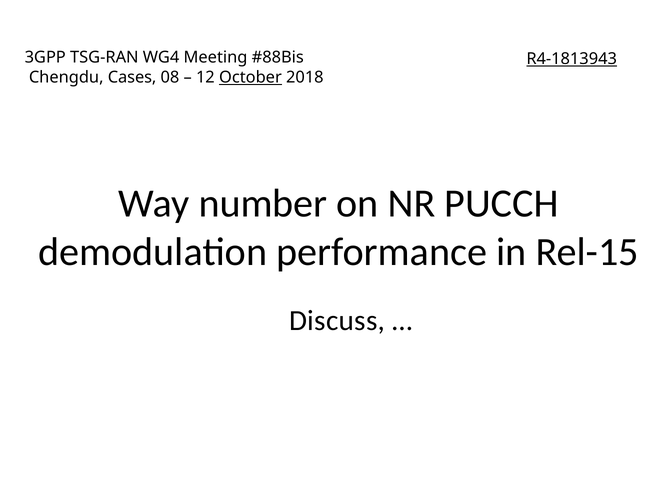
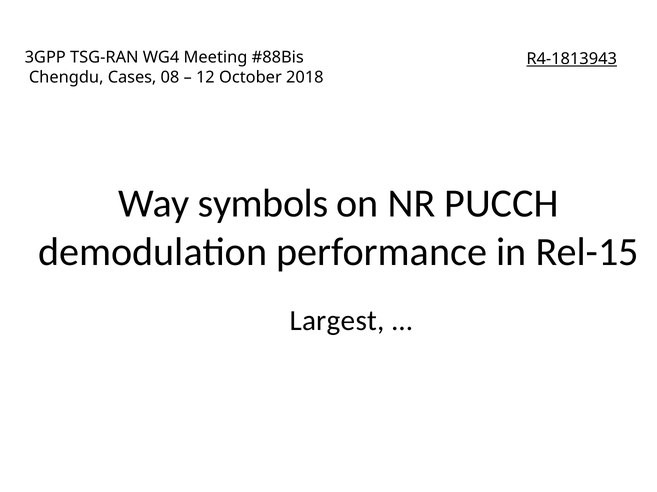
October underline: present -> none
number: number -> symbols
Discuss: Discuss -> Largest
